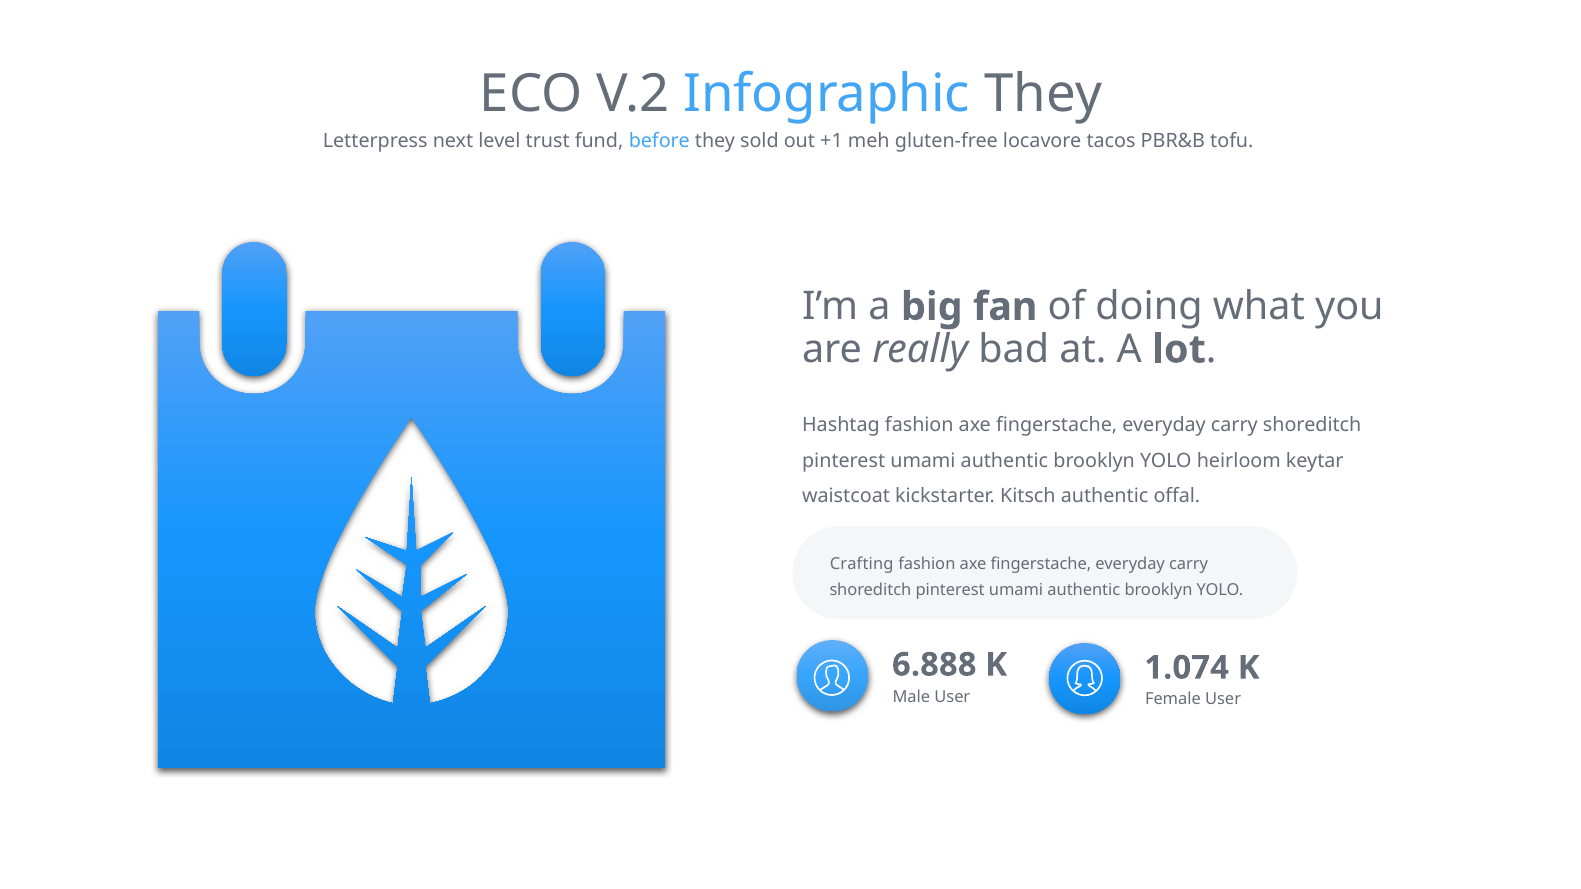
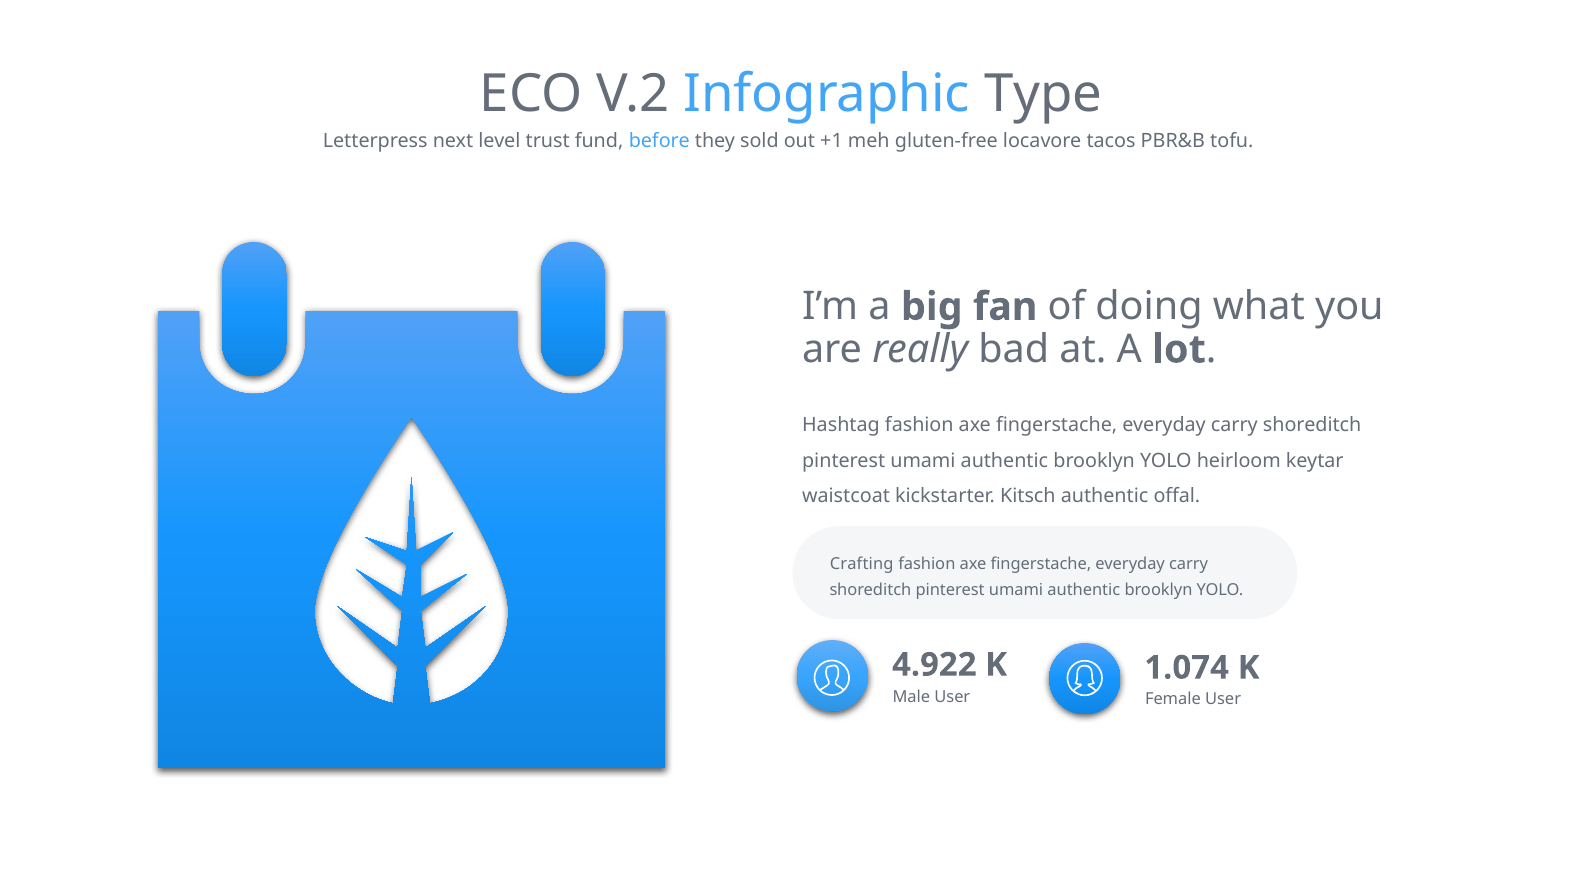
Infographic They: They -> Type
6.888: 6.888 -> 4.922
